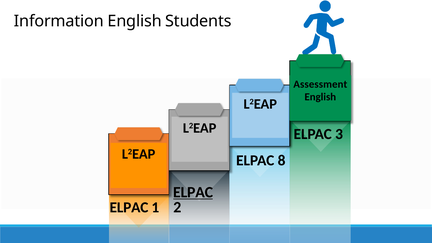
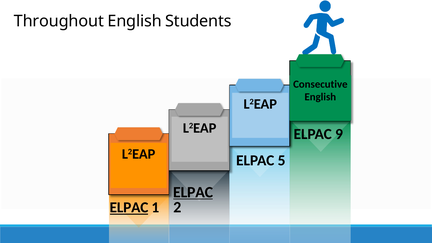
Information: Information -> Throughout
Assessment: Assessment -> Consecutive
3: 3 -> 9
8: 8 -> 5
ELPAC at (129, 208) underline: none -> present
